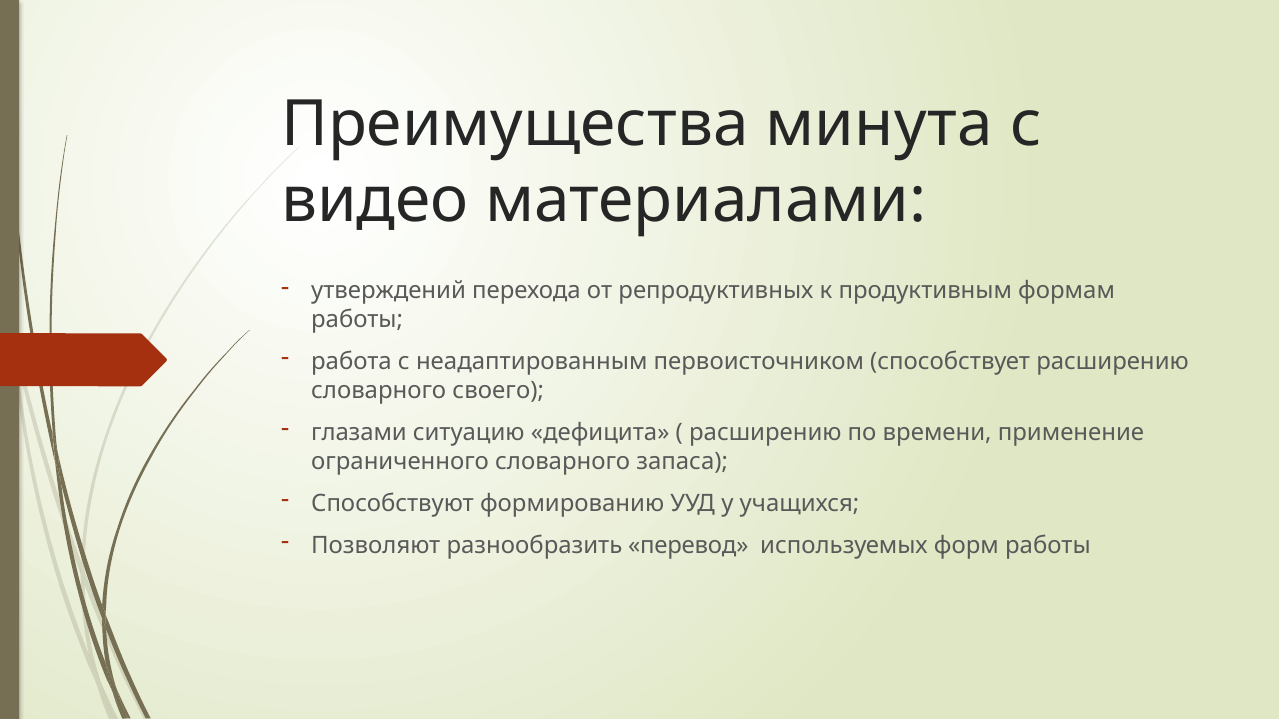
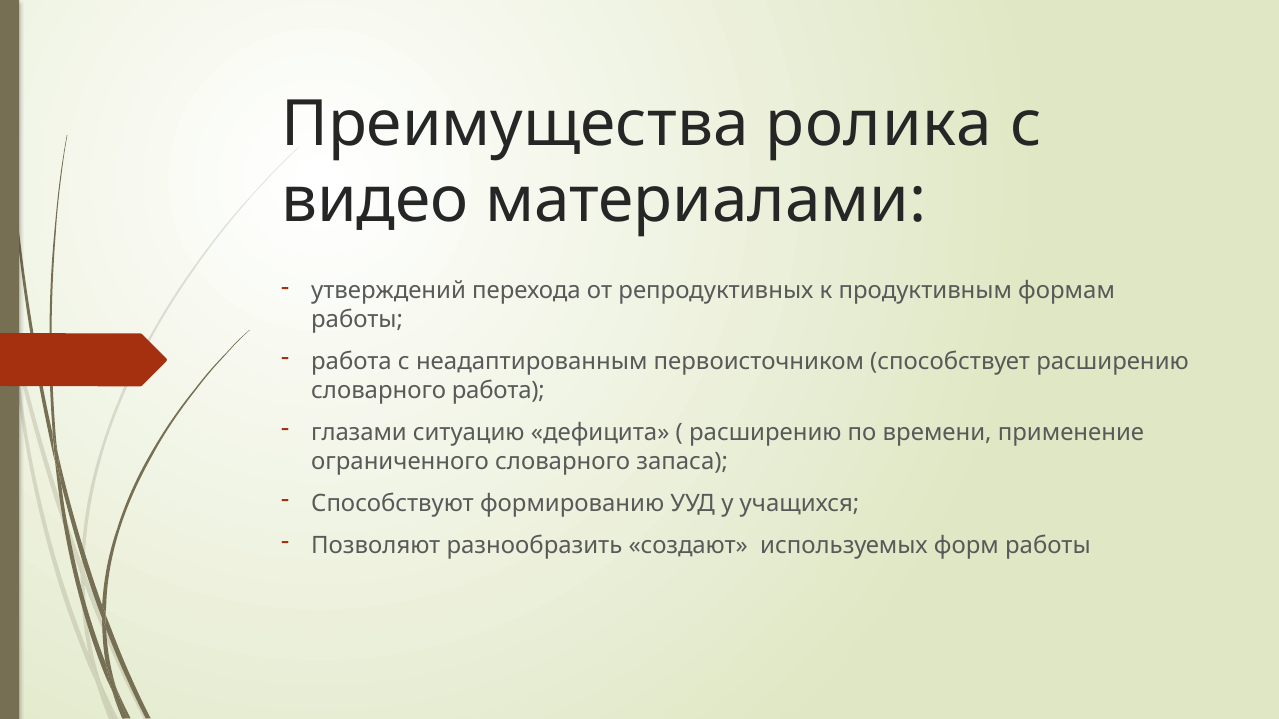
минута: минута -> ролика
словарного своего: своего -> работа
перевод: перевод -> создают
